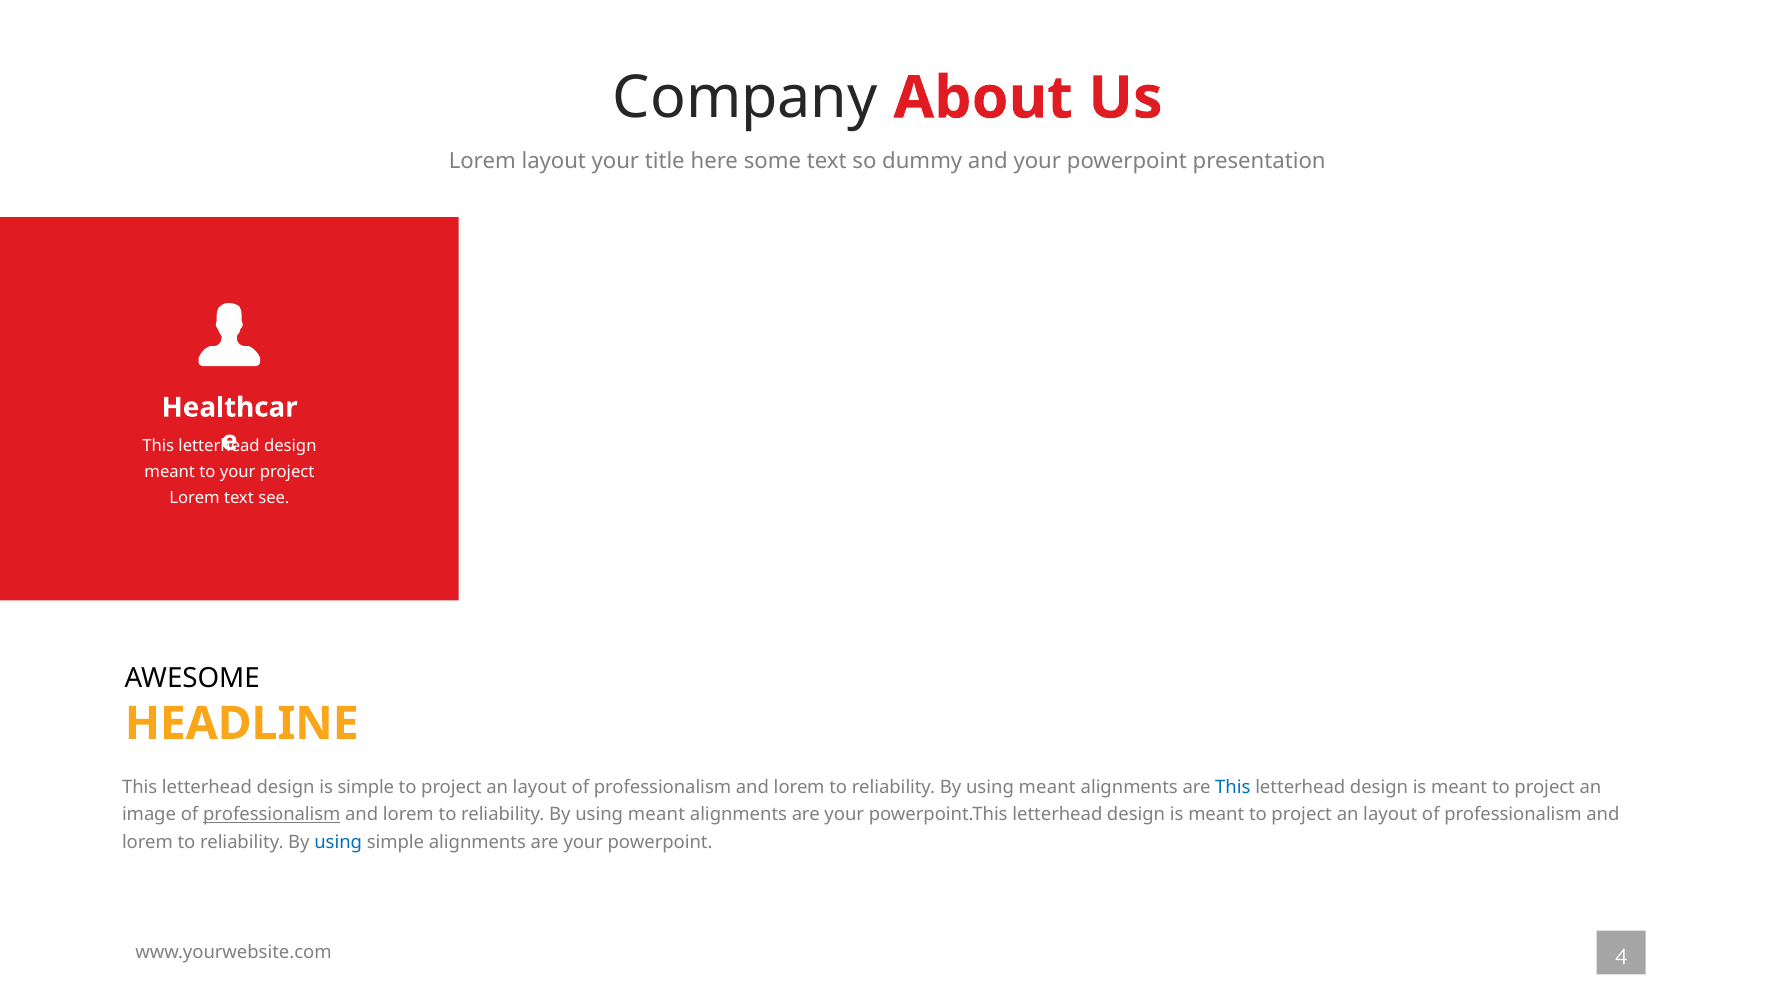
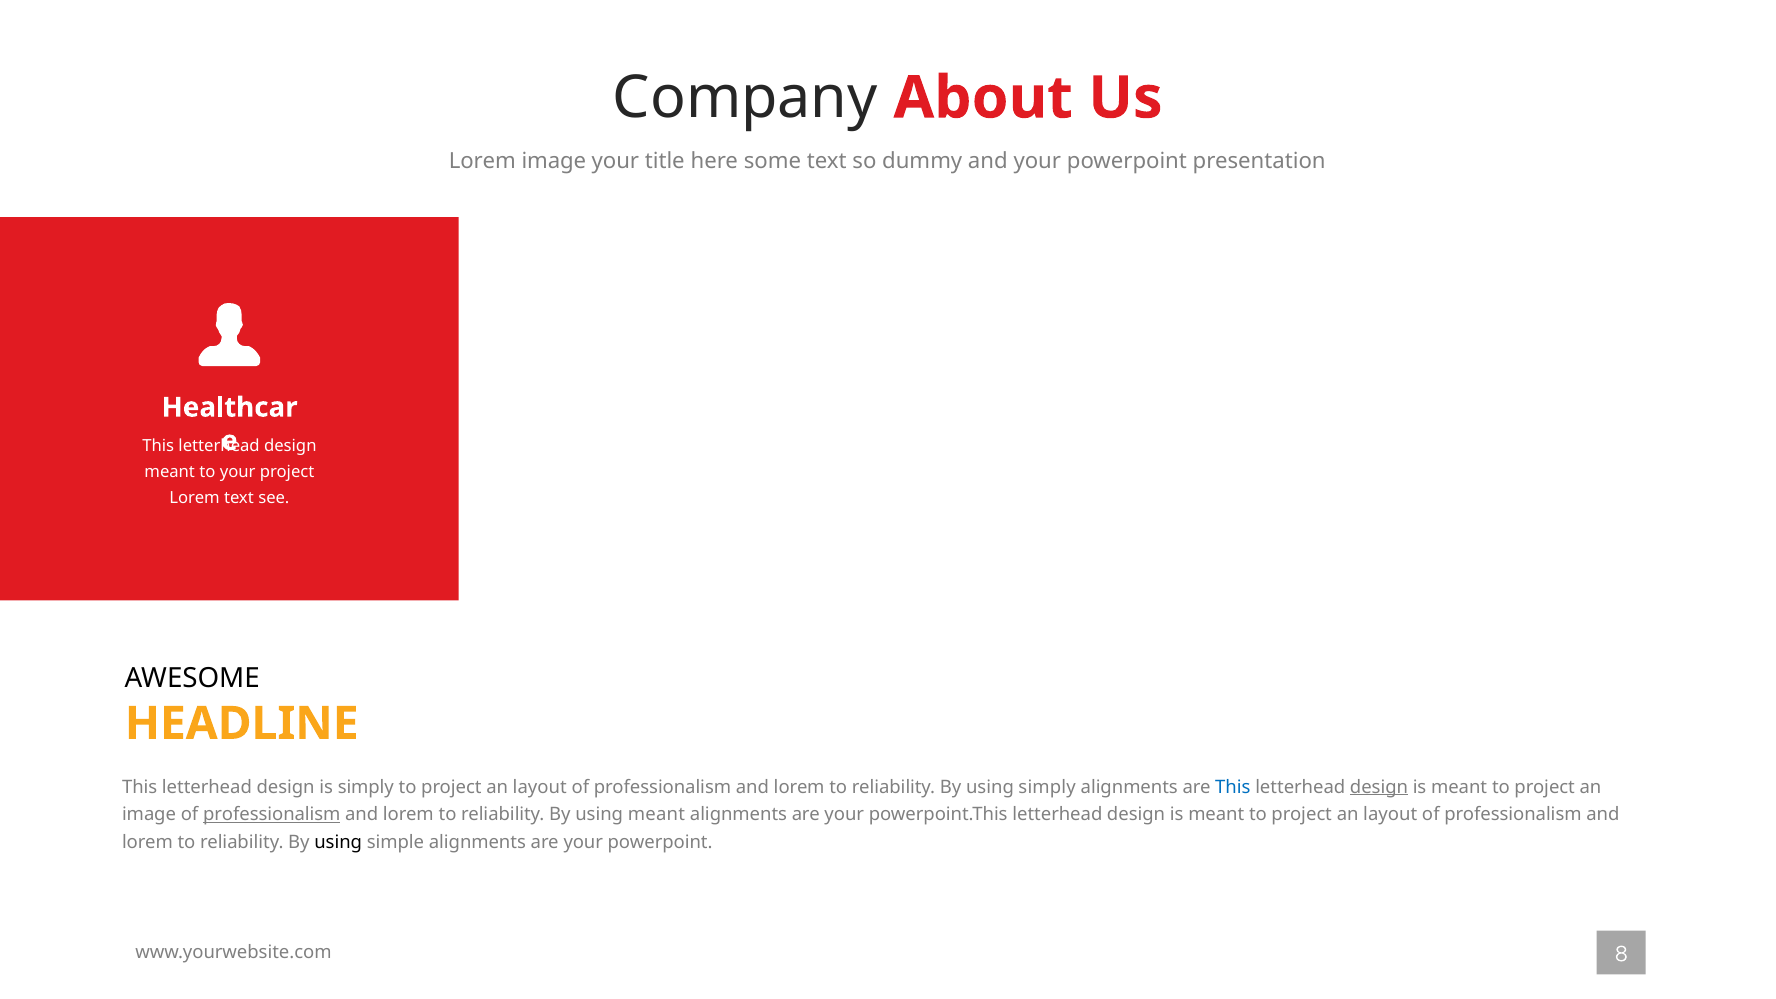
Lorem layout: layout -> image
is simple: simple -> simply
meant at (1047, 787): meant -> simply
design at (1379, 787) underline: none -> present
using at (338, 842) colour: blue -> black
4: 4 -> 8
